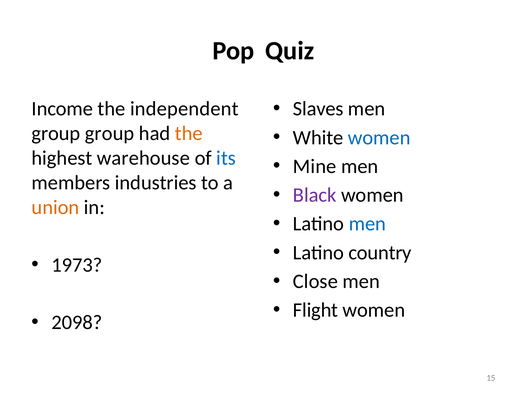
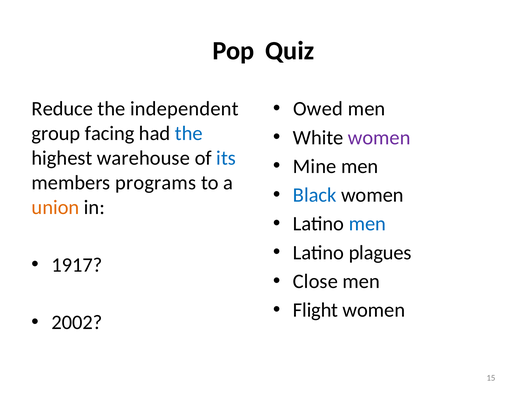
Slaves: Slaves -> Owed
Income: Income -> Reduce
group group: group -> facing
the at (189, 133) colour: orange -> blue
women at (379, 137) colour: blue -> purple
industries: industries -> programs
Black colour: purple -> blue
country: country -> plagues
1973: 1973 -> 1917
2098: 2098 -> 2002
